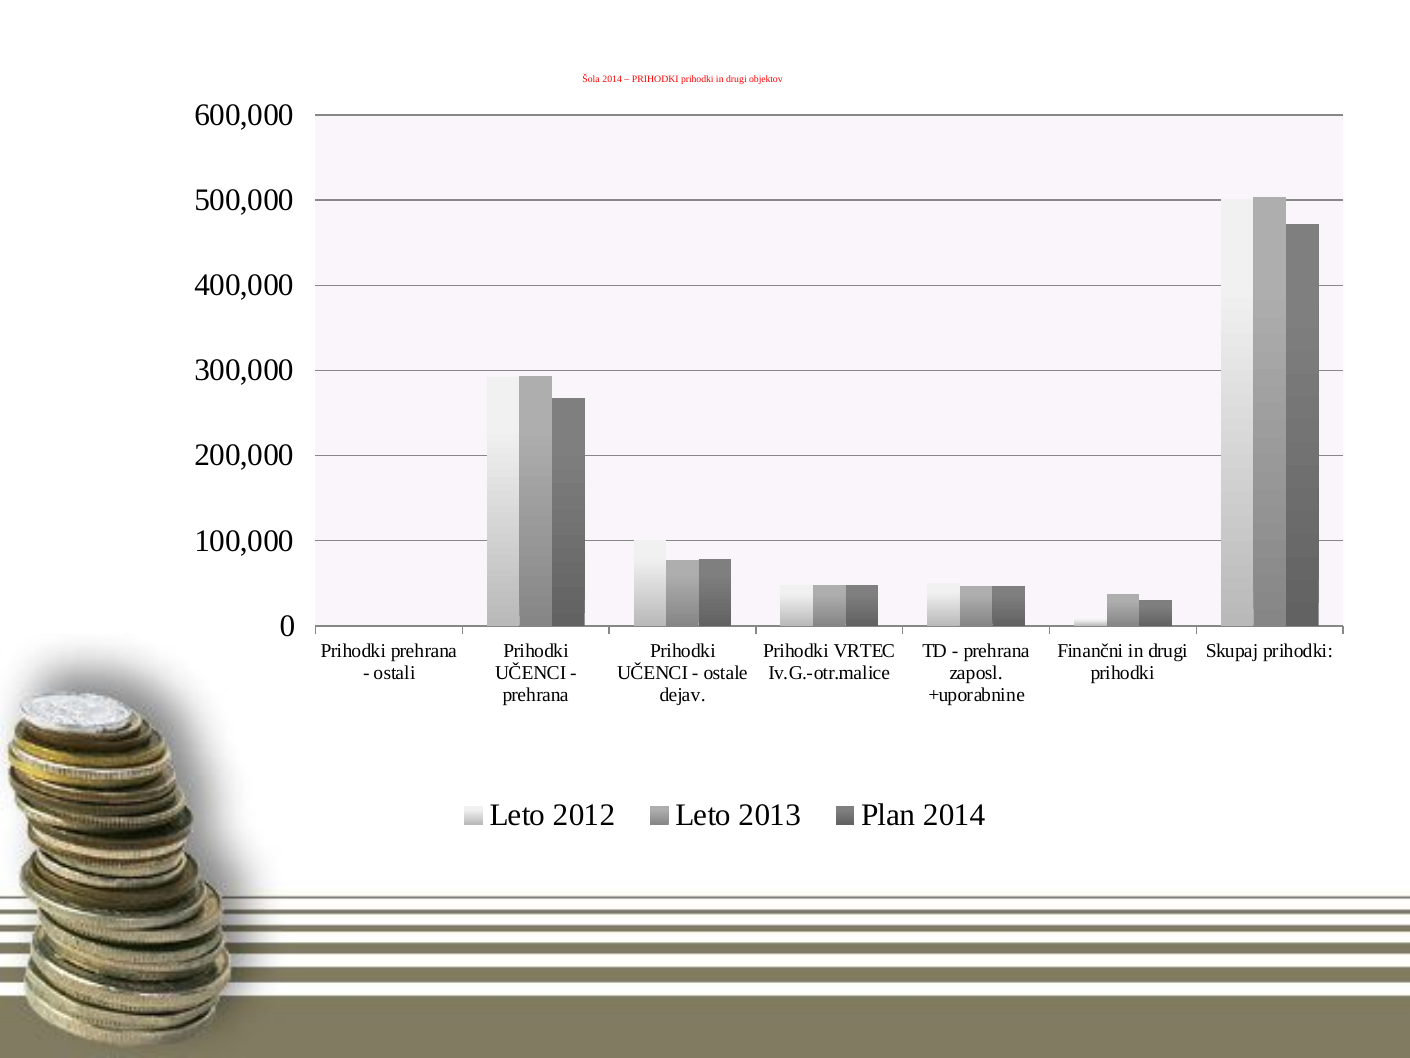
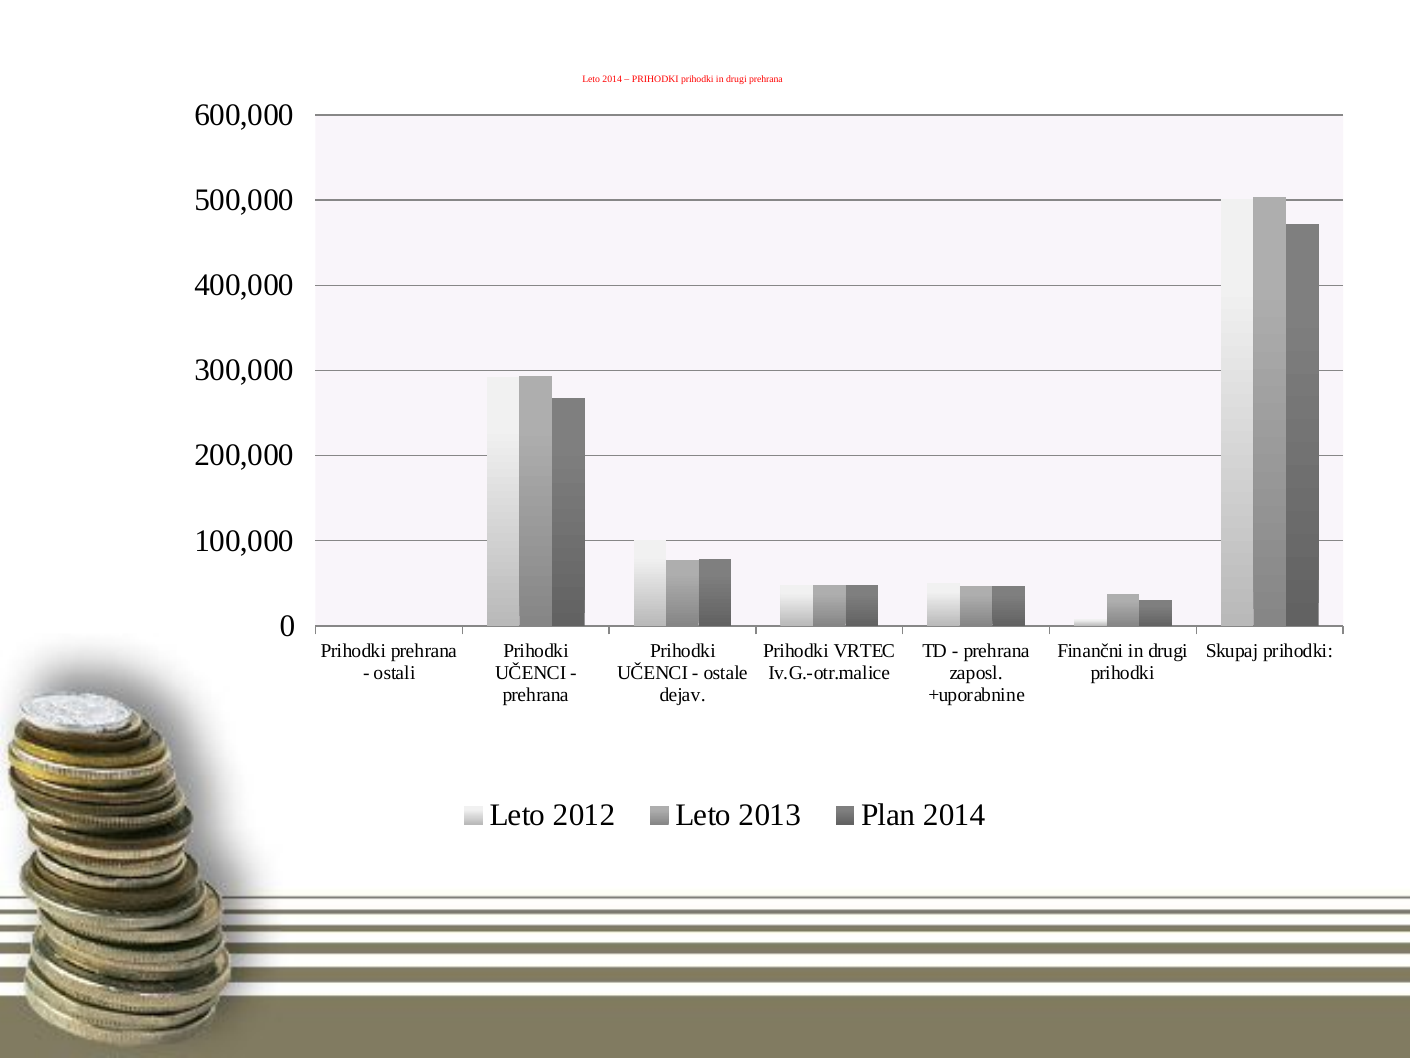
Šola at (591, 79): Šola -> Leto
drugi objektov: objektov -> prehrana
